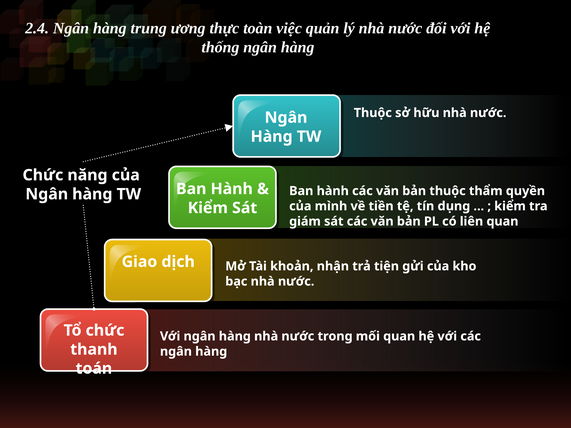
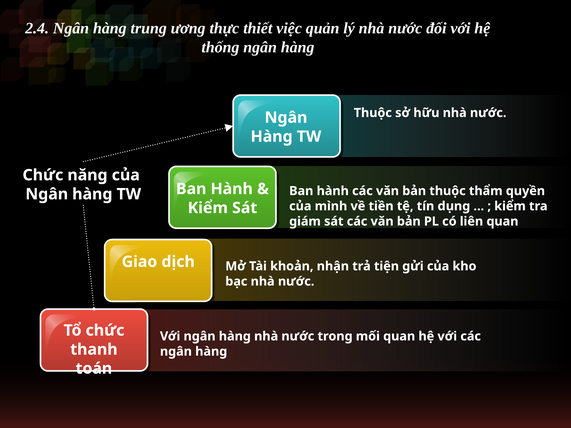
toàn: toàn -> thiết
